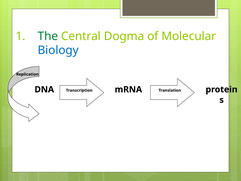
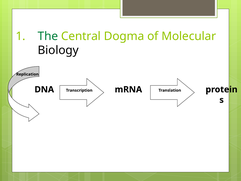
Biology colour: blue -> black
